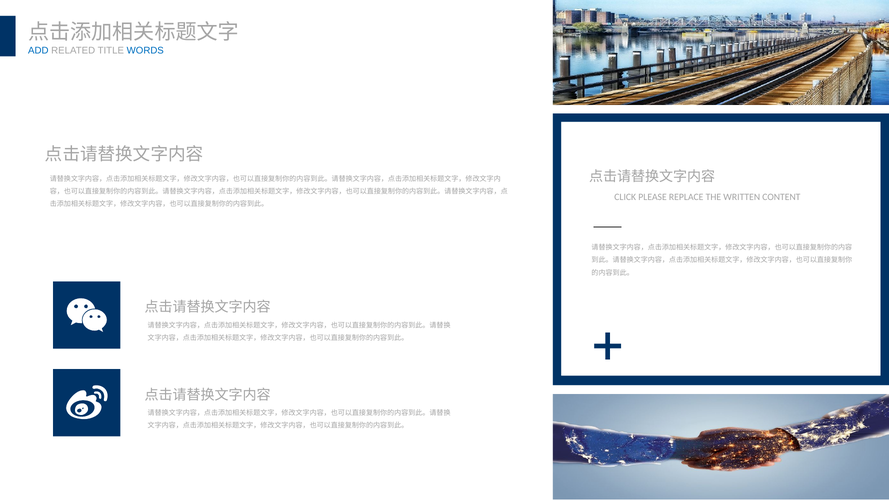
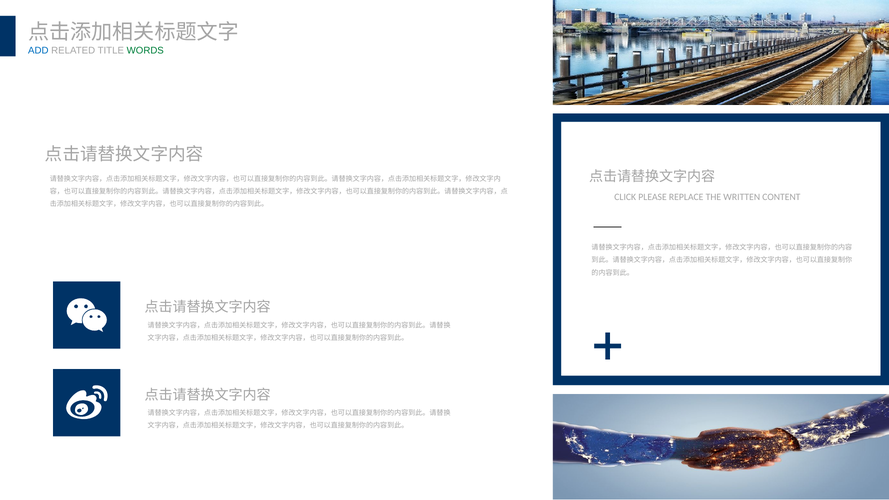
WORDS colour: blue -> green
